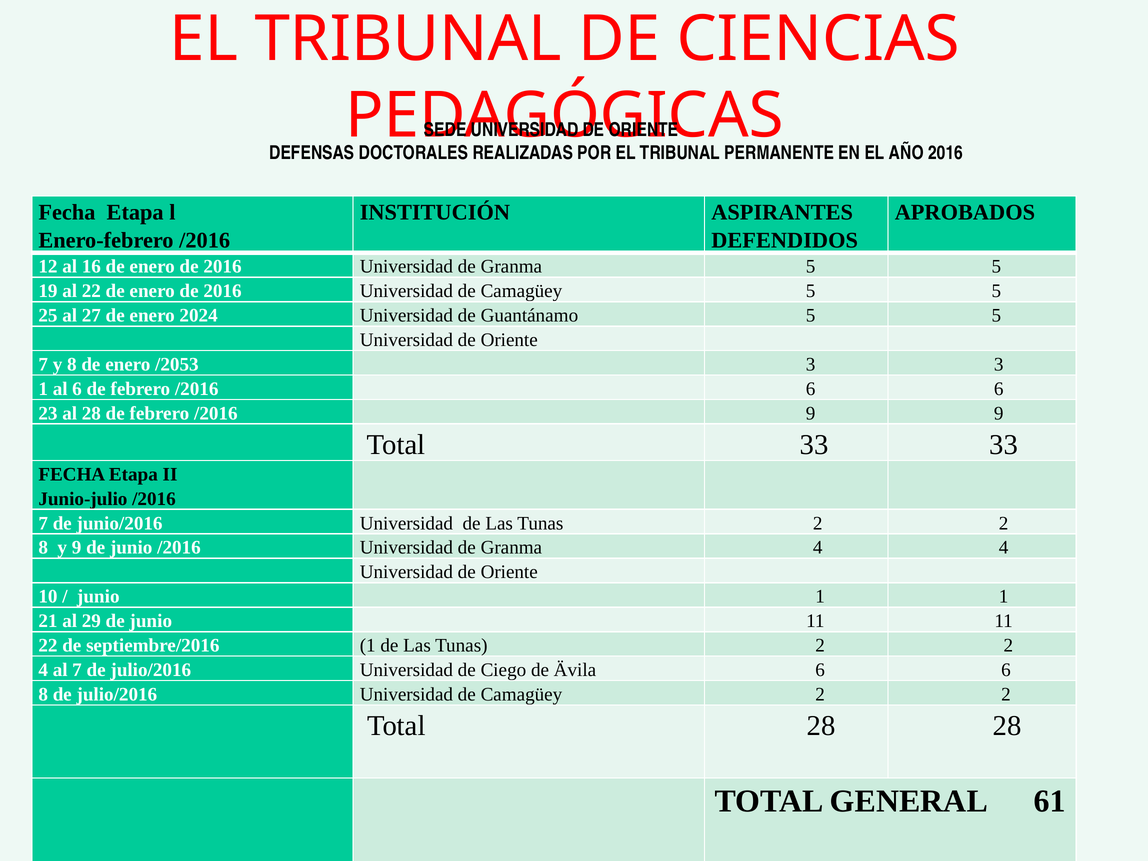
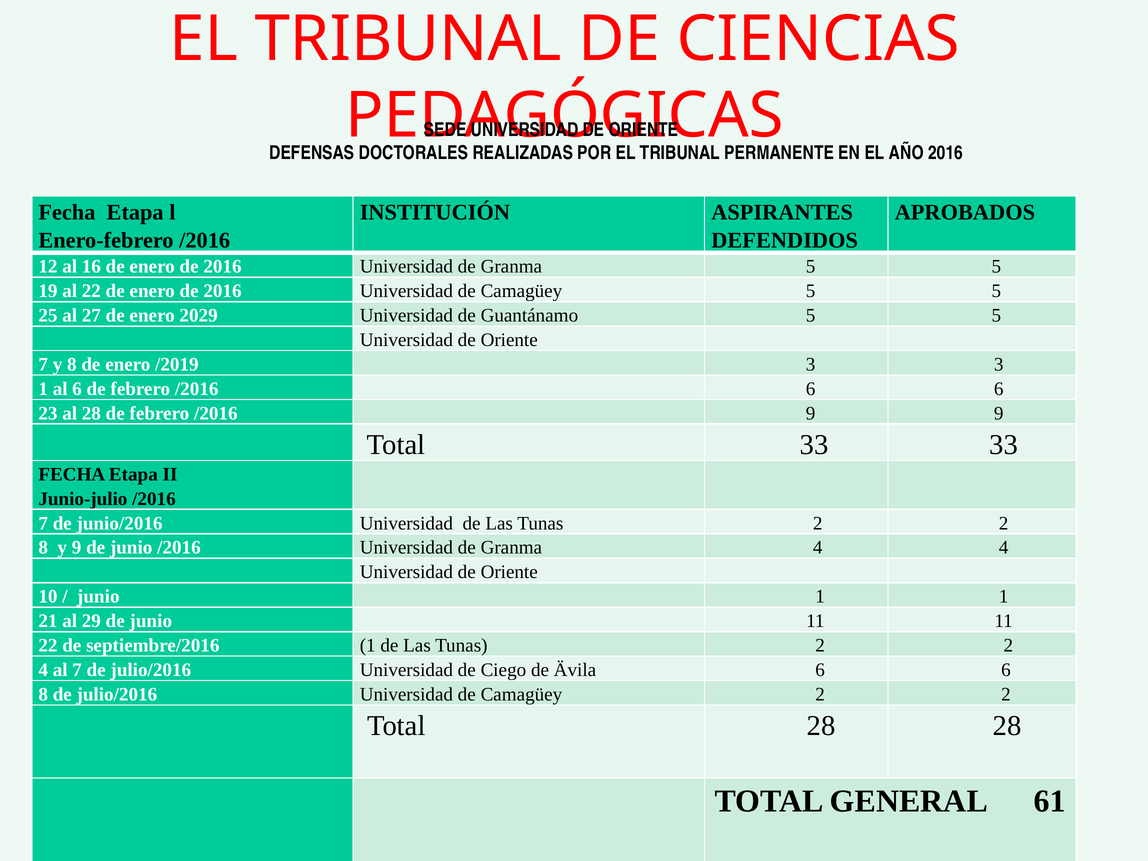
2024: 2024 -> 2029
/2053: /2053 -> /2019
